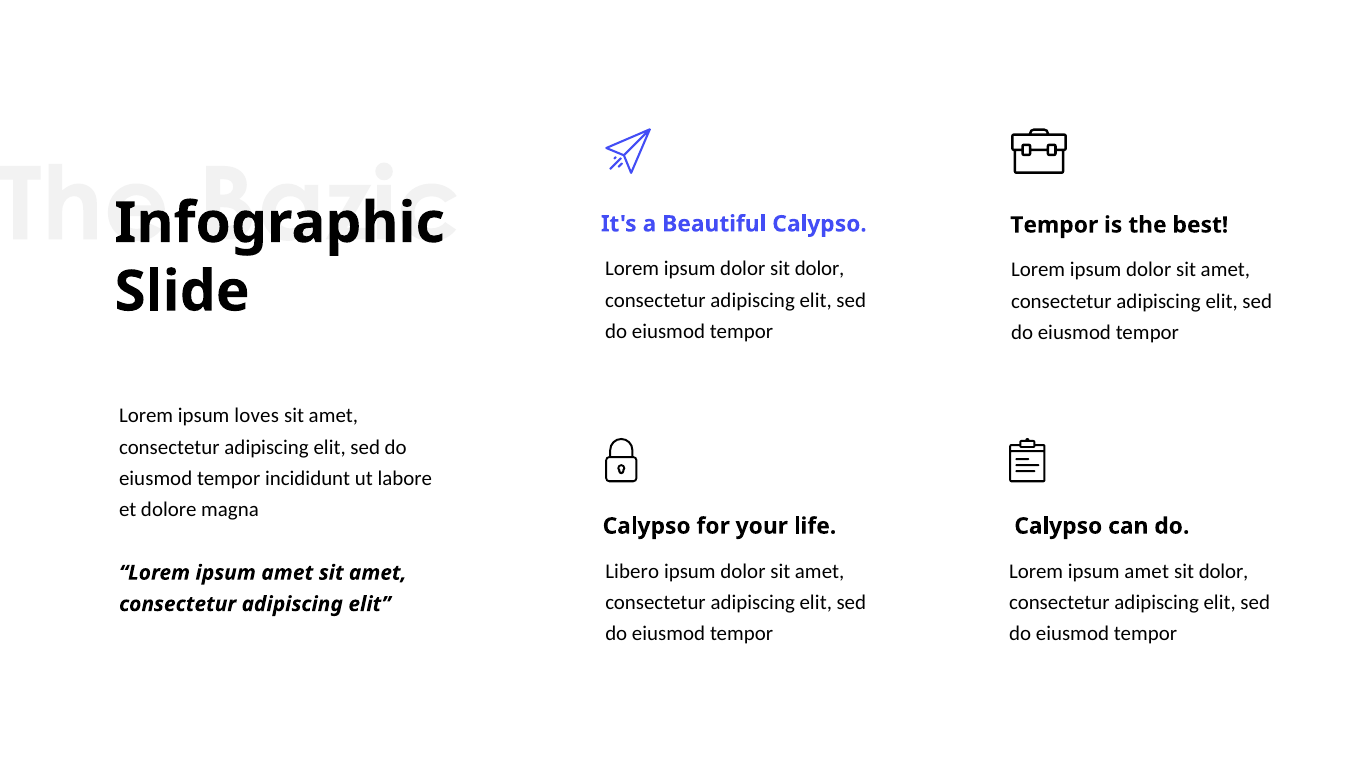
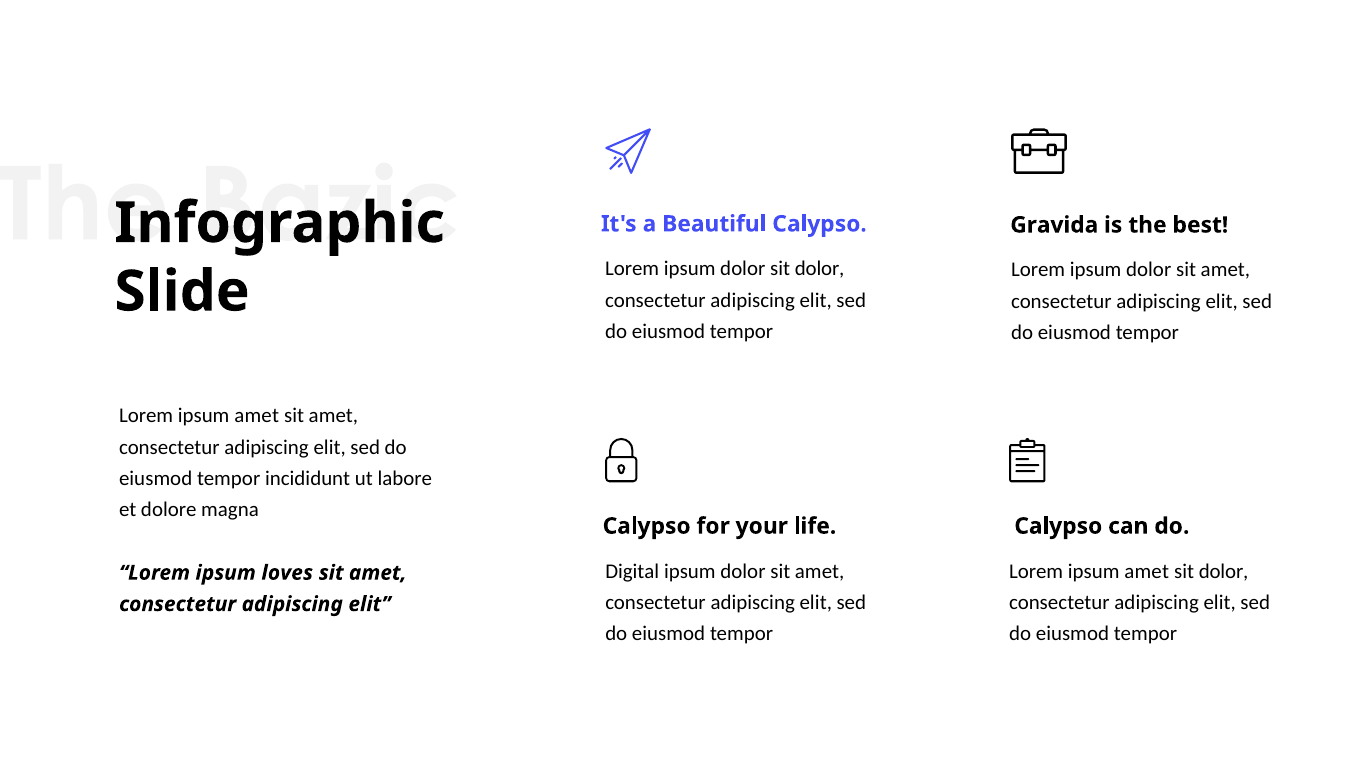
Tempor at (1054, 225): Tempor -> Gravida
loves at (257, 416): loves -> amet
Libero: Libero -> Digital
amet at (287, 572): amet -> loves
